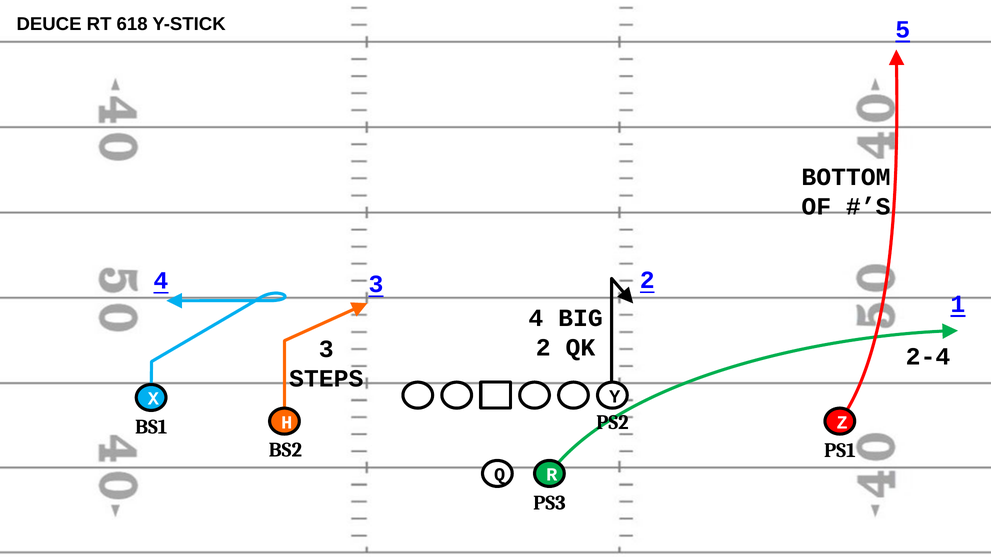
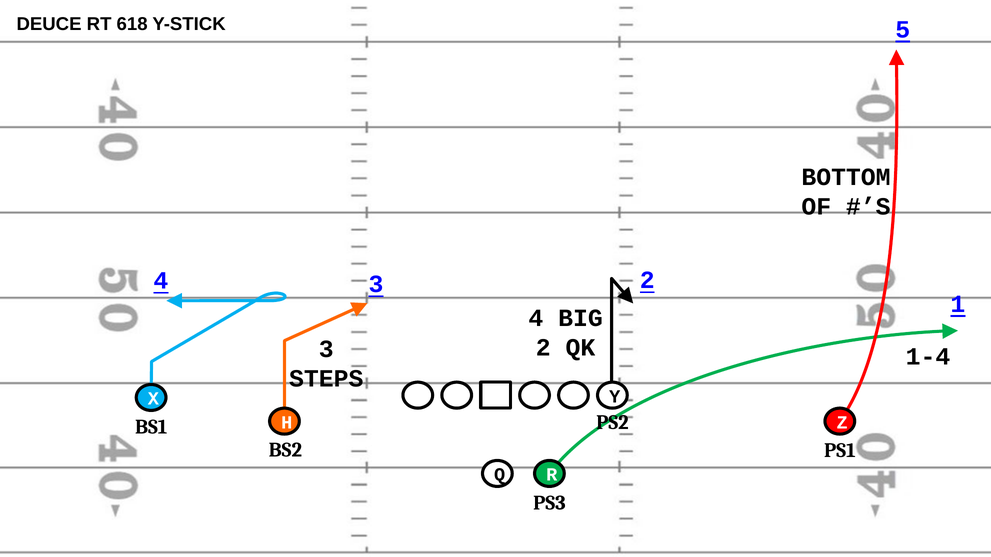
2-4: 2-4 -> 1-4
